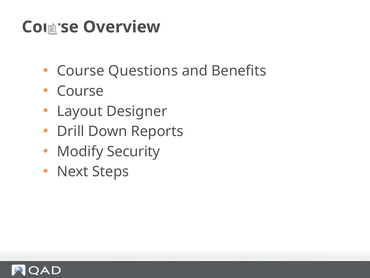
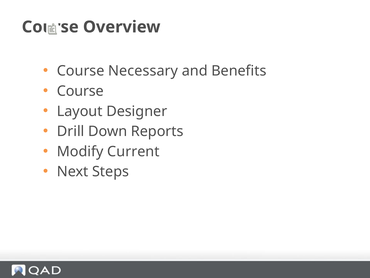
Questions: Questions -> Necessary
Security: Security -> Current
